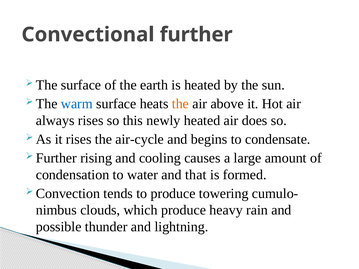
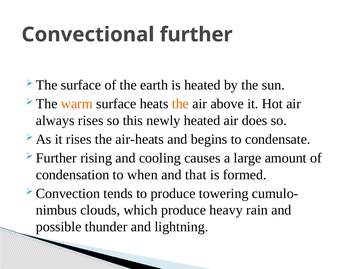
warm colour: blue -> orange
air-cycle: air-cycle -> air-heats
water: water -> when
